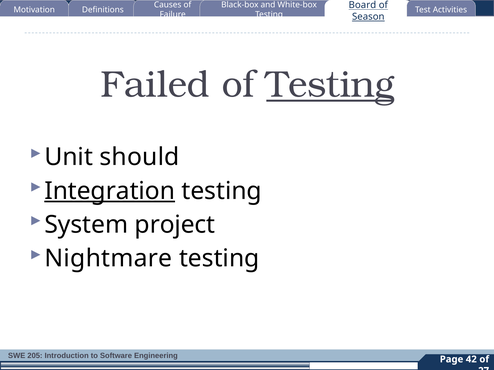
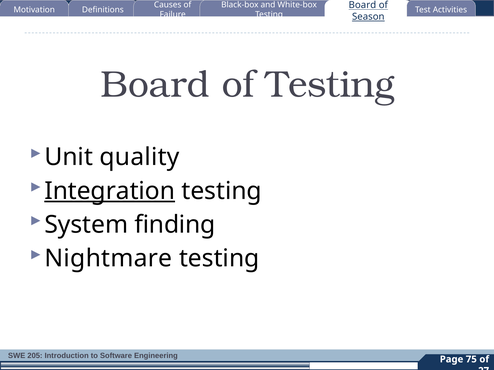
Failed at (155, 85): Failed -> Board
Testing at (330, 85) underline: present -> none
should: should -> quality
project: project -> finding
42: 42 -> 75
